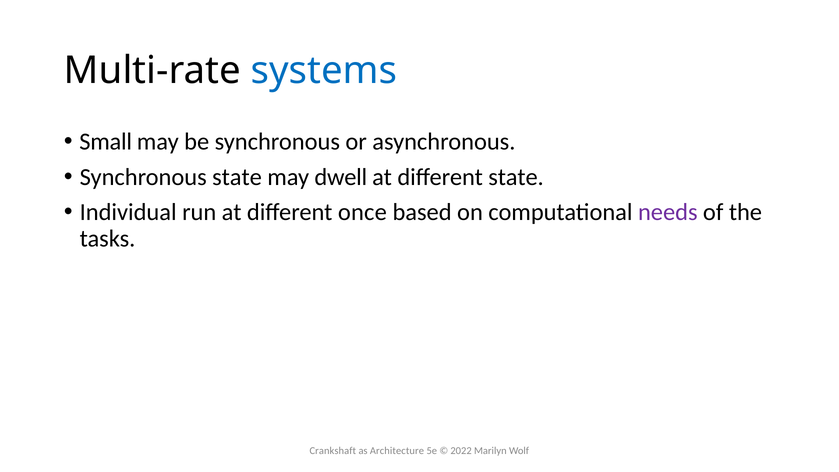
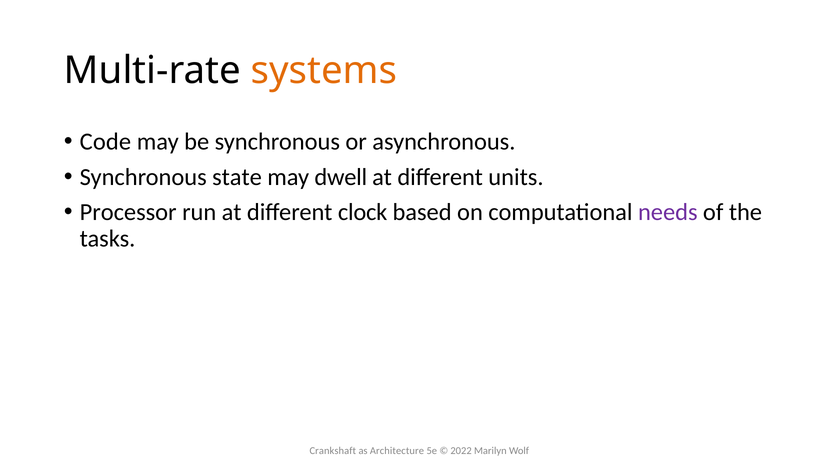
systems colour: blue -> orange
Small: Small -> Code
different state: state -> units
Individual: Individual -> Processor
once: once -> clock
